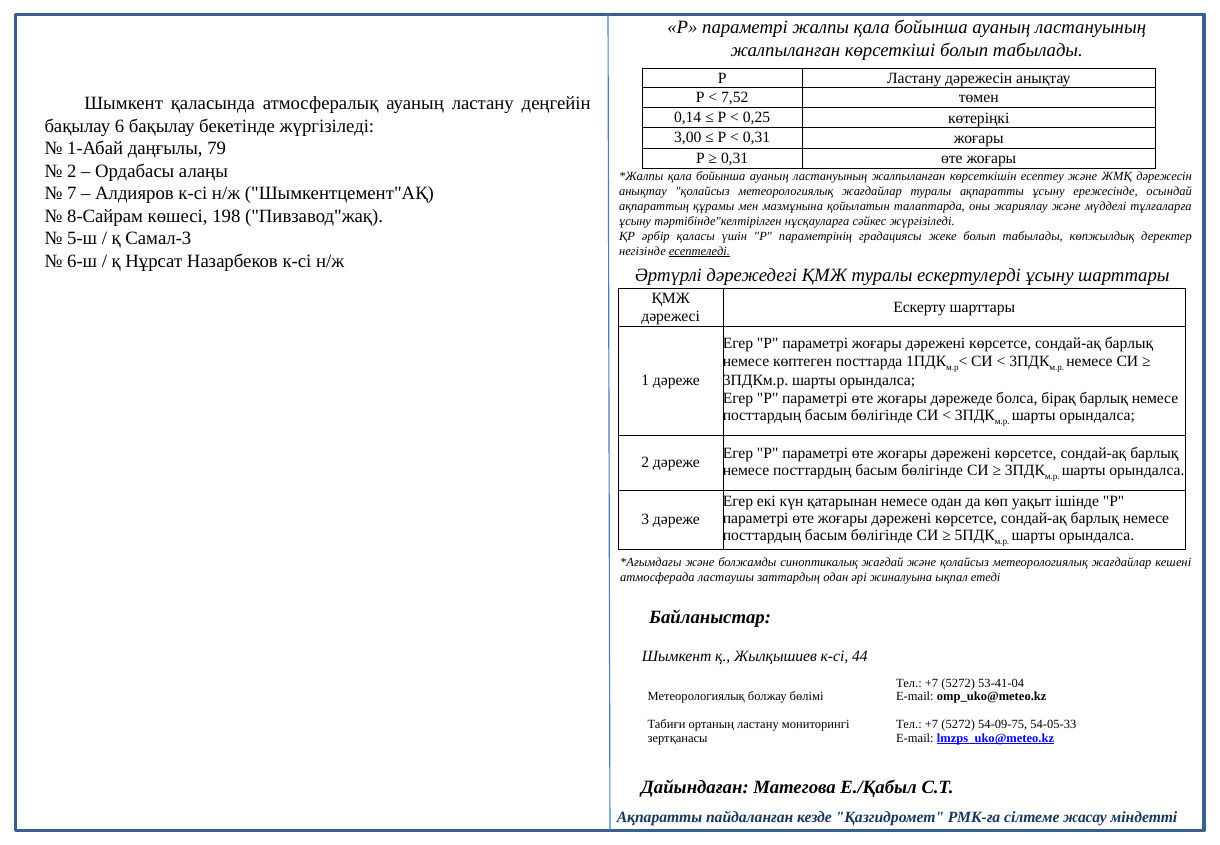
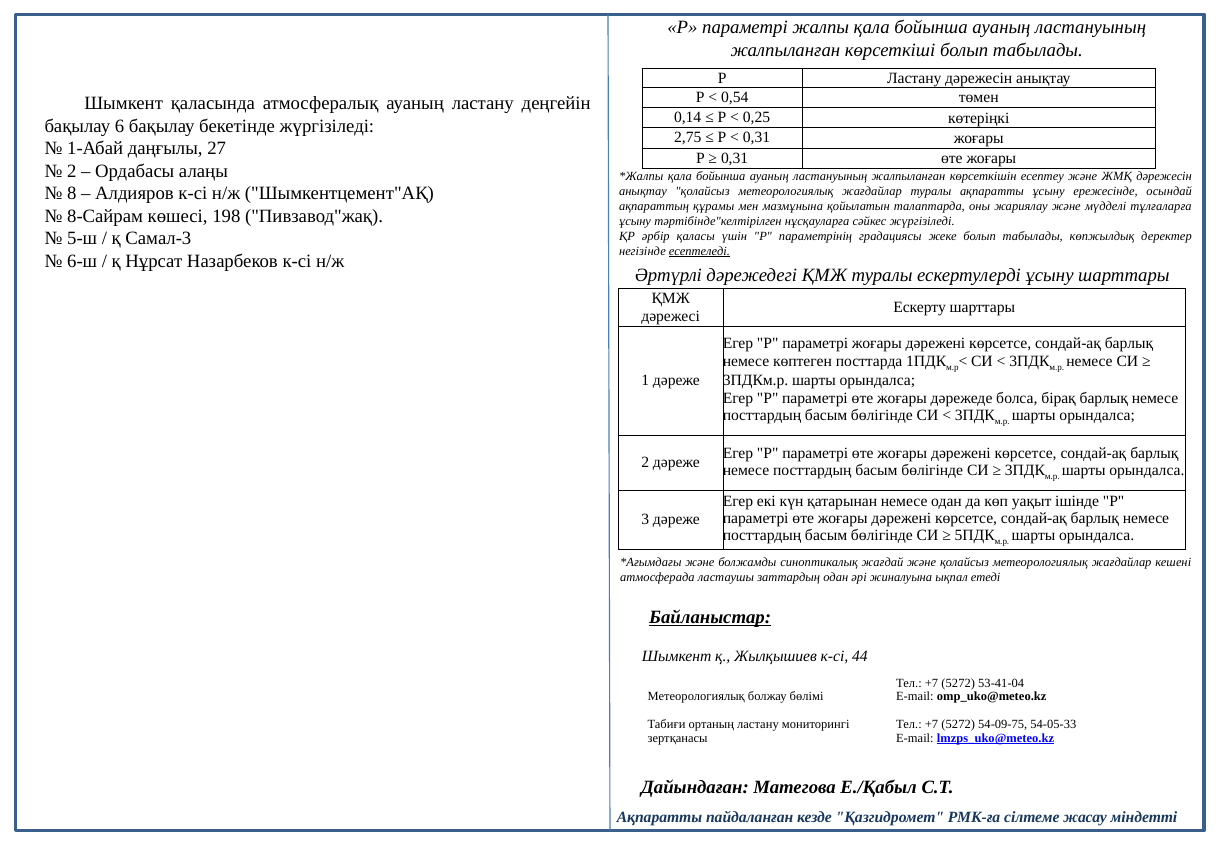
7,52: 7,52 -> 0,54
3,00: 3,00 -> 2,75
79: 79 -> 27
7: 7 -> 8
Байланыстар underline: none -> present
